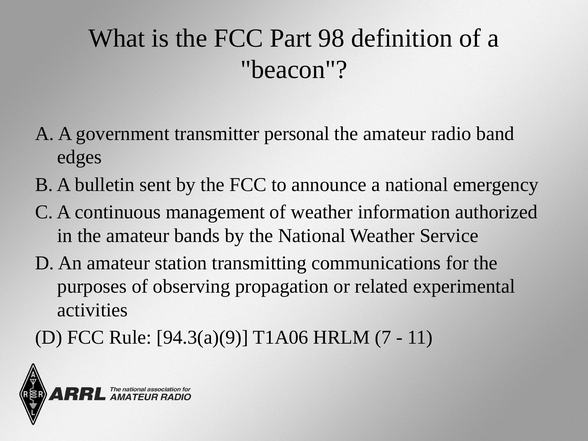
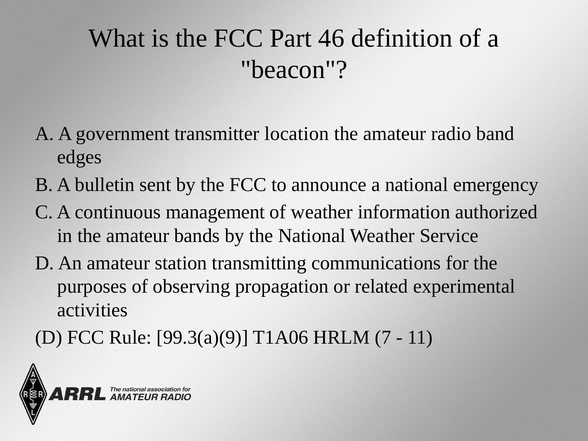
98: 98 -> 46
personal: personal -> location
94.3(a)(9: 94.3(a)(9 -> 99.3(a)(9
